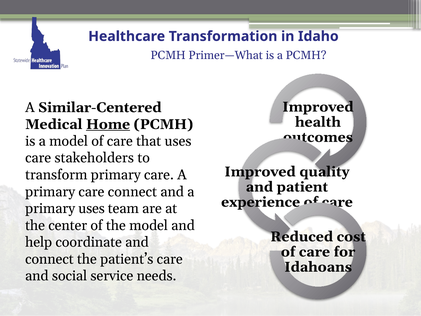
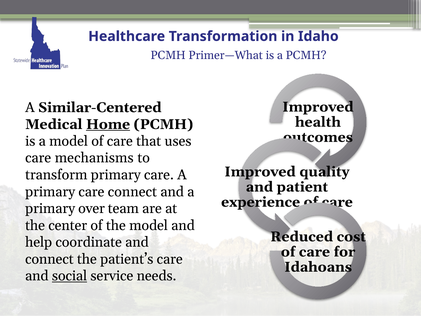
stakeholders: stakeholders -> mechanisms
primary uses: uses -> over
social underline: none -> present
